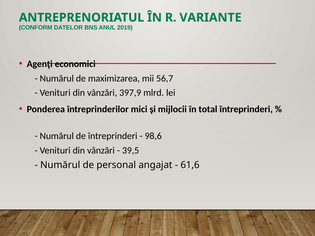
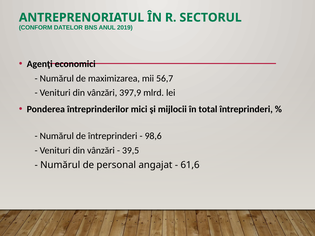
VARIANTE: VARIANTE -> SECTORUL
